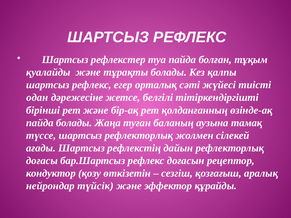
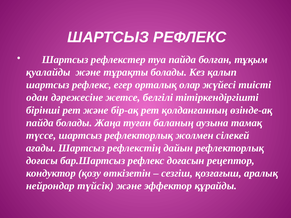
қалпы: қалпы -> қалып
сәті: сәті -> олар
